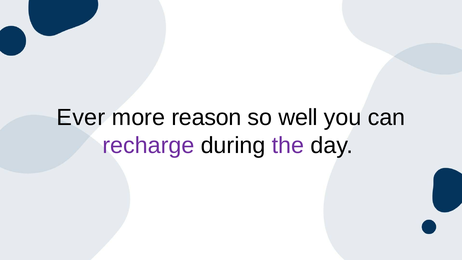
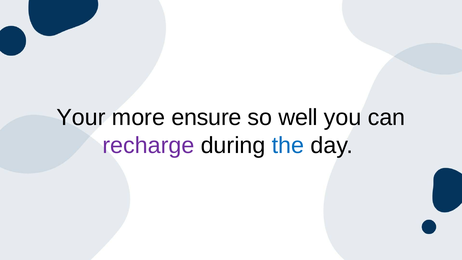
Ever: Ever -> Your
reason: reason -> ensure
the colour: purple -> blue
